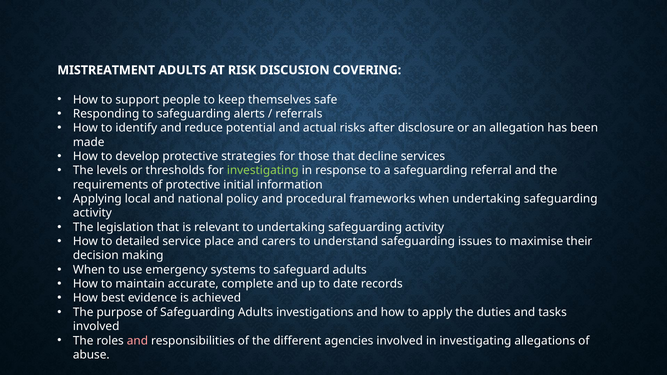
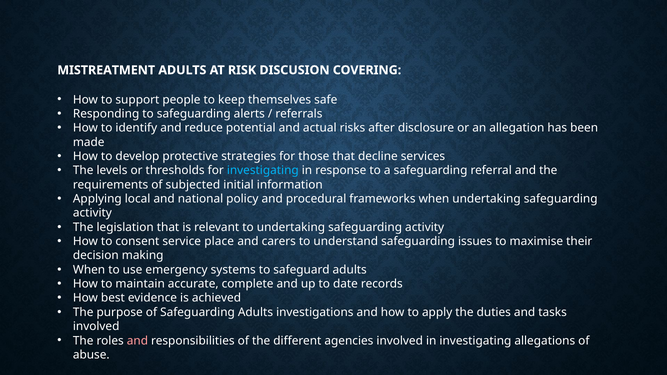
investigating at (263, 171) colour: light green -> light blue
of protective: protective -> subjected
detailed: detailed -> consent
